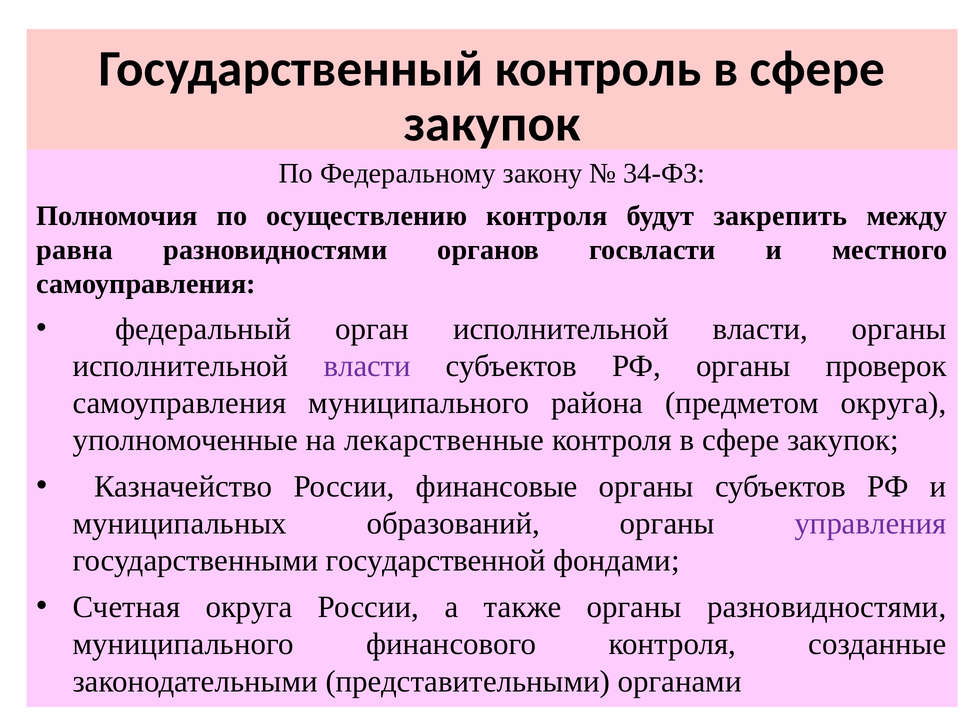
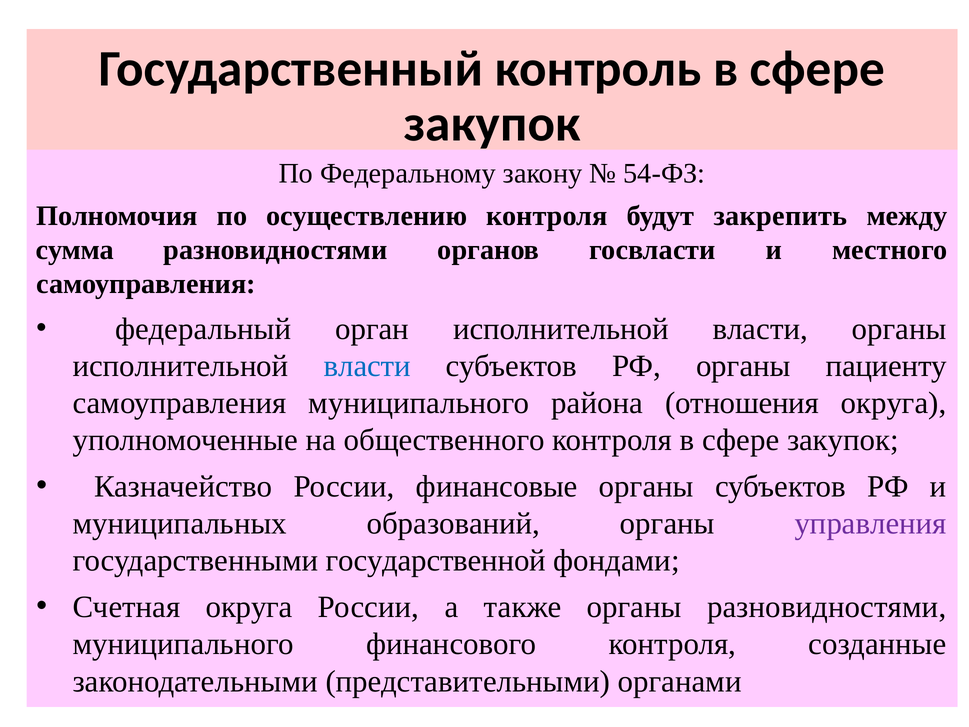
34-ФЗ: 34-ФЗ -> 54-ФЗ
равна: равна -> сумма
власти at (367, 366) colour: purple -> blue
проверок: проверок -> пациенту
предметом: предметом -> отношения
лекарственные: лекарственные -> общественного
